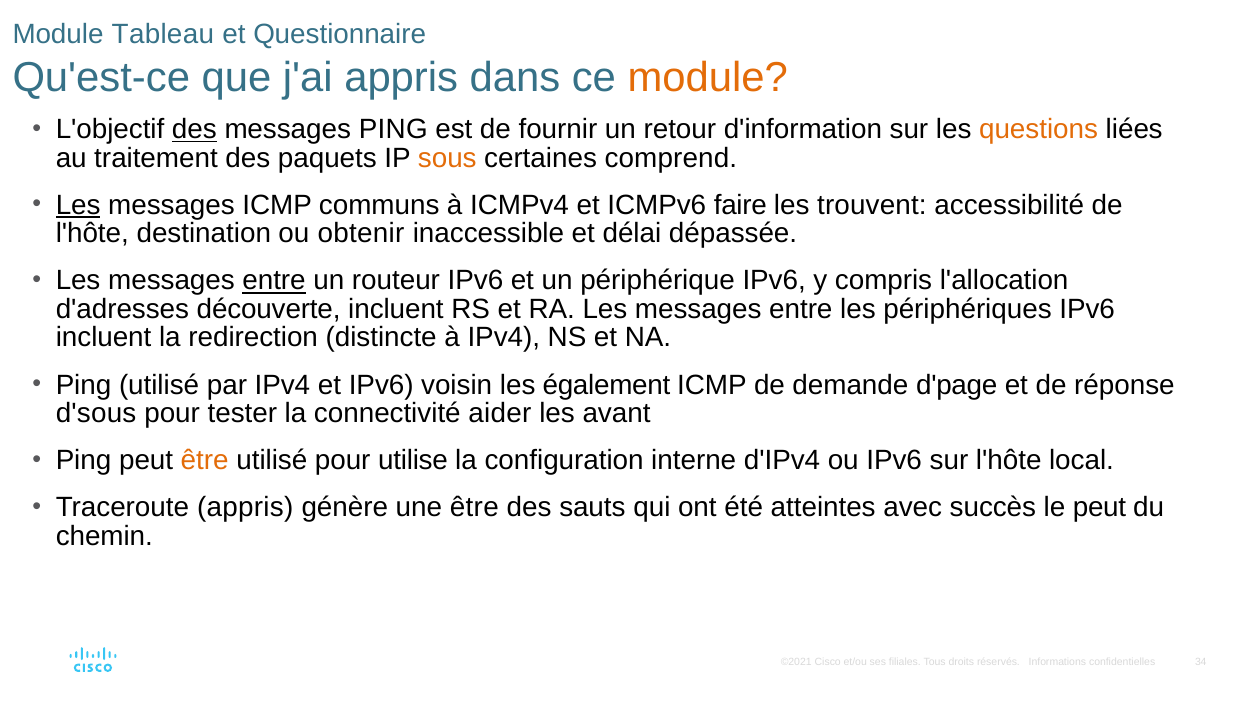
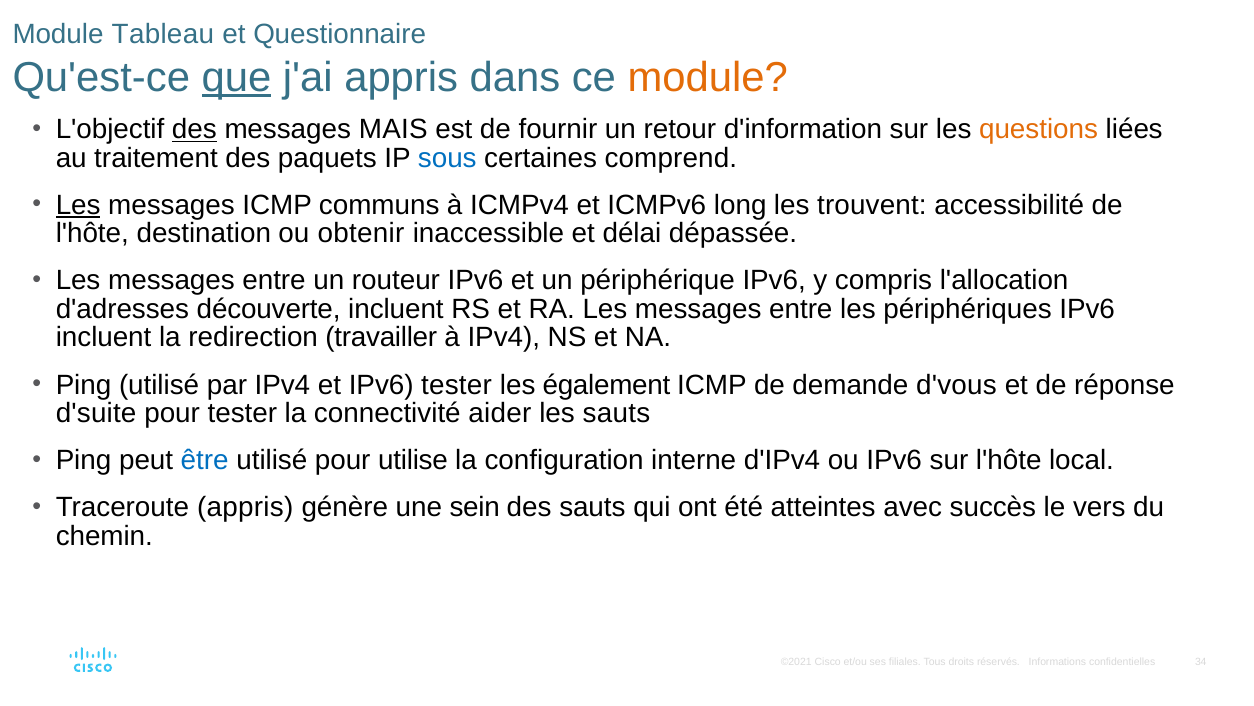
que underline: none -> present
messages PING: PING -> MAIS
sous colour: orange -> blue
faire: faire -> long
entre at (274, 281) underline: present -> none
distincte: distincte -> travailler
IPv6 voisin: voisin -> tester
d'page: d'page -> d'vous
d'sous: d'sous -> d'suite
les avant: avant -> sauts
être at (205, 460) colour: orange -> blue
une être: être -> sein
le peut: peut -> vers
